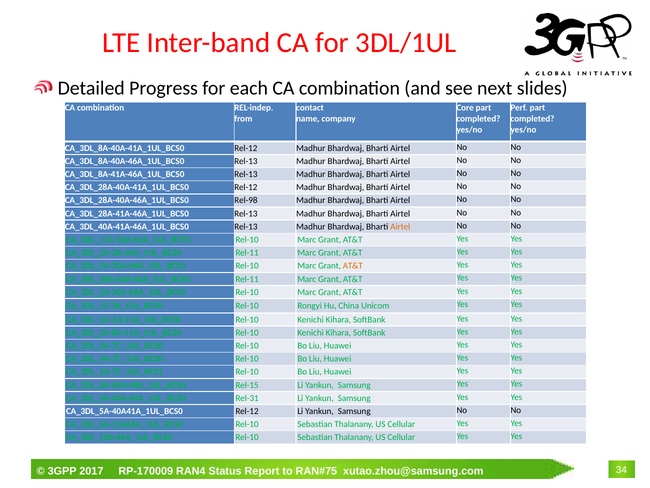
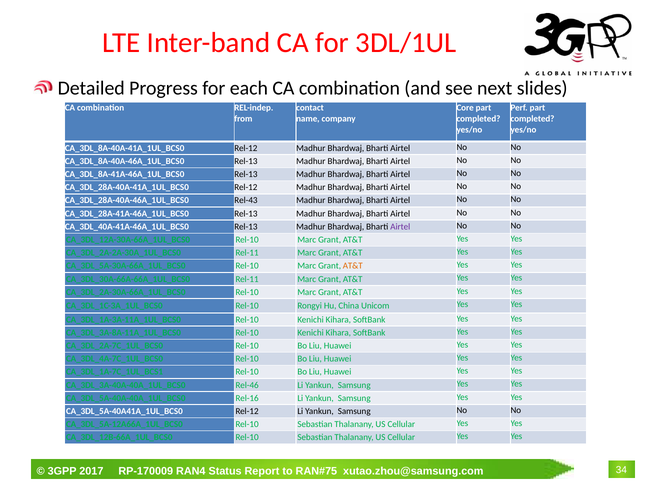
Rel-98: Rel-98 -> Rel-43
Airtel at (400, 226) colour: orange -> purple
Rel-15: Rel-15 -> Rel-46
Rel-31: Rel-31 -> Rel-16
